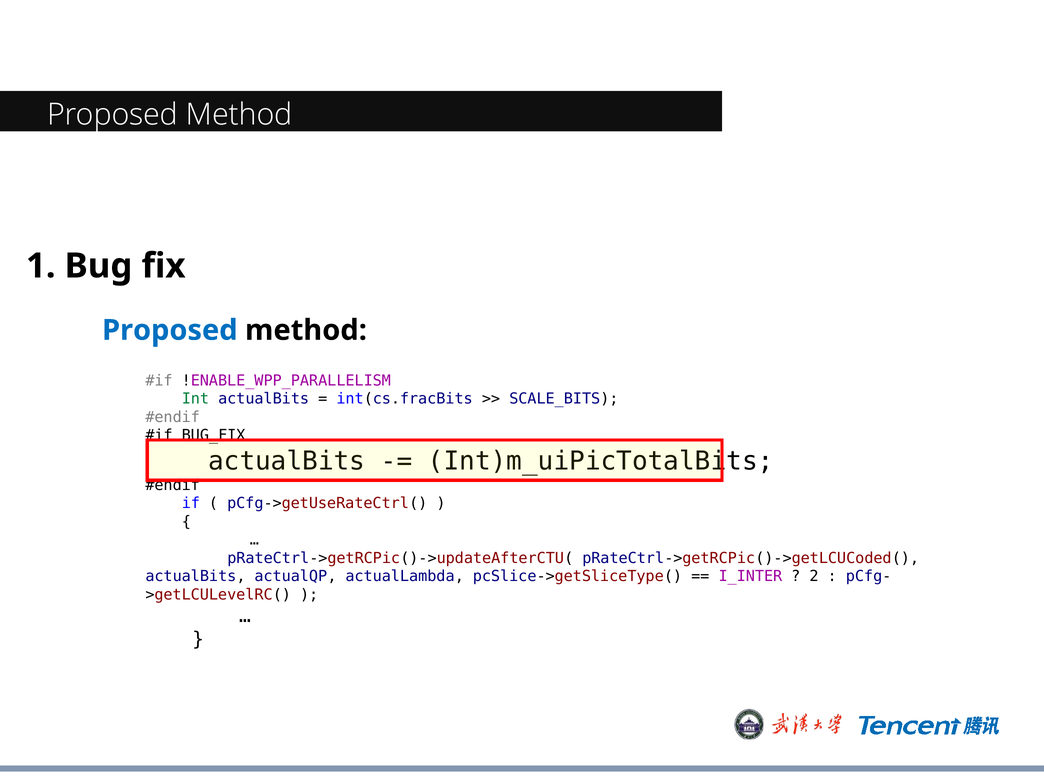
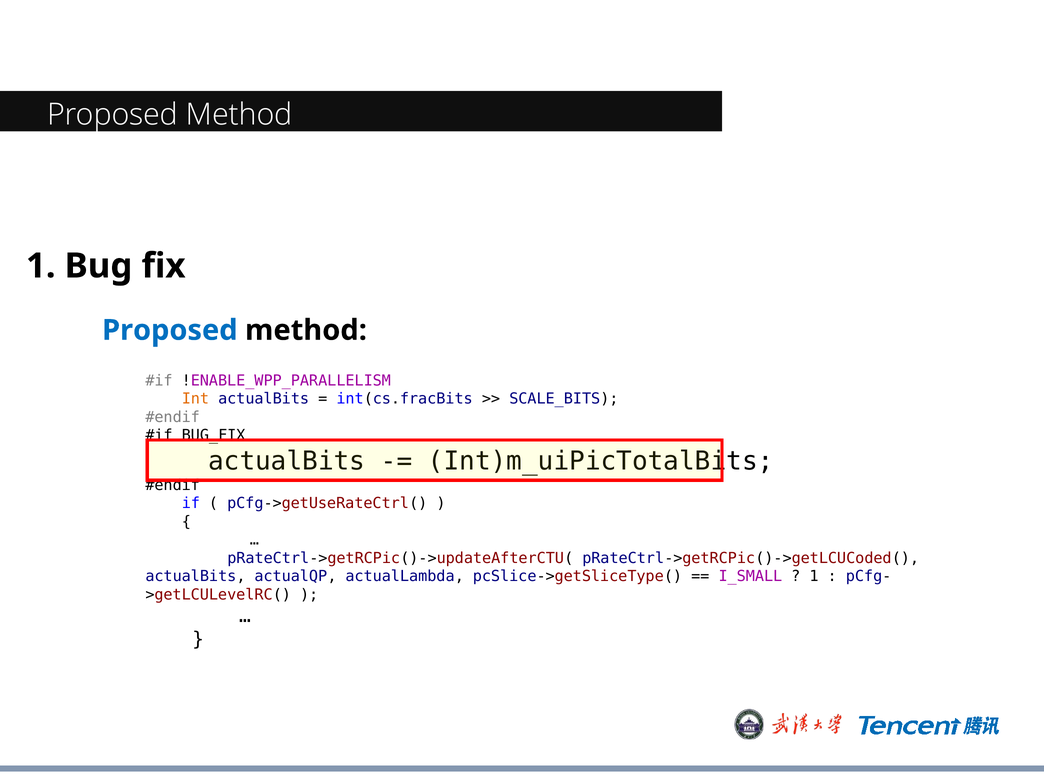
Int colour: green -> orange
I_INTER: I_INTER -> I_SMALL
2 at (814, 576): 2 -> 1
